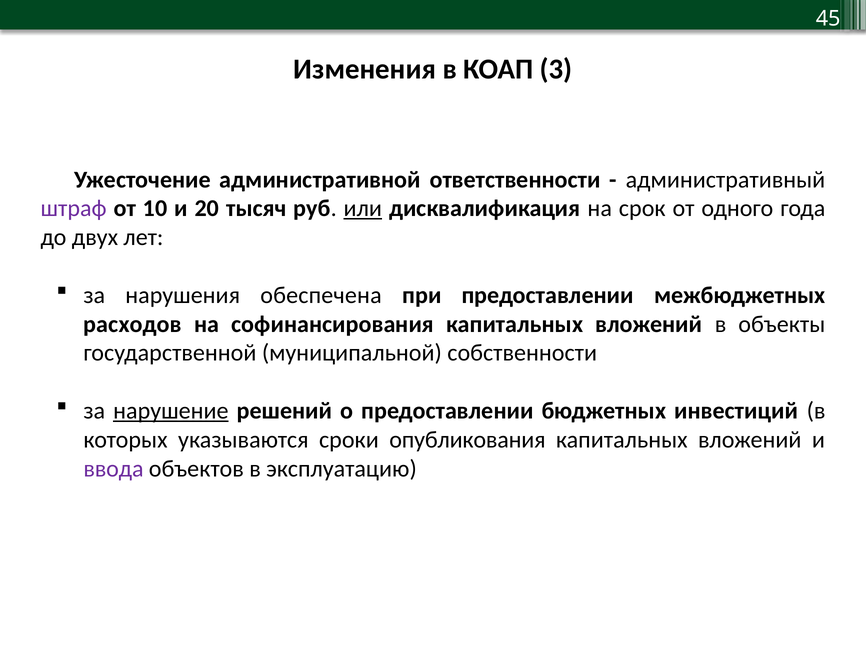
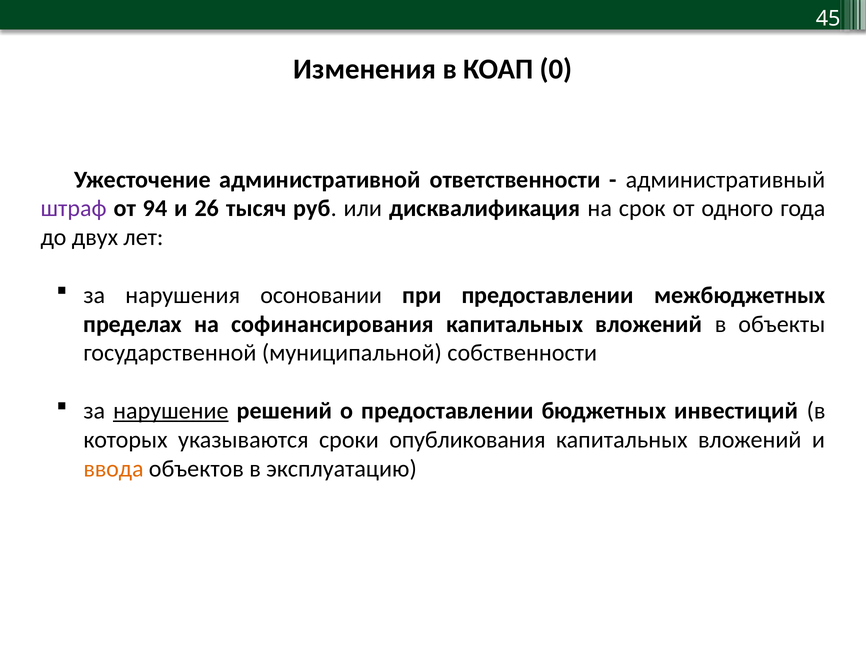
3: 3 -> 0
10: 10 -> 94
20: 20 -> 26
или underline: present -> none
обеспечена: обеспечена -> осоновании
расходов: расходов -> пределах
ввода colour: purple -> orange
